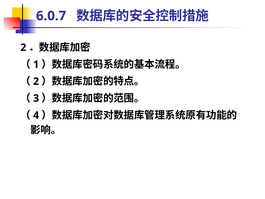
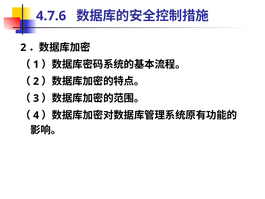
6.0.7: 6.0.7 -> 4.7.6
